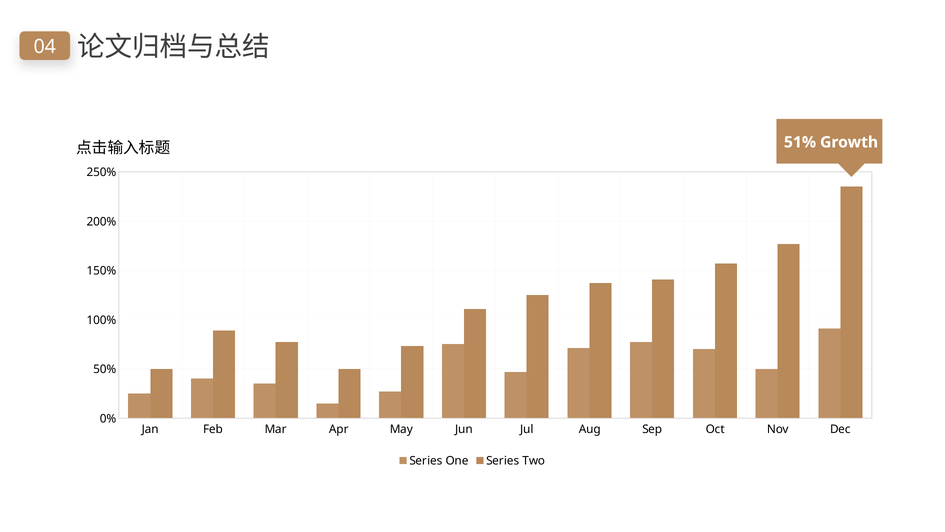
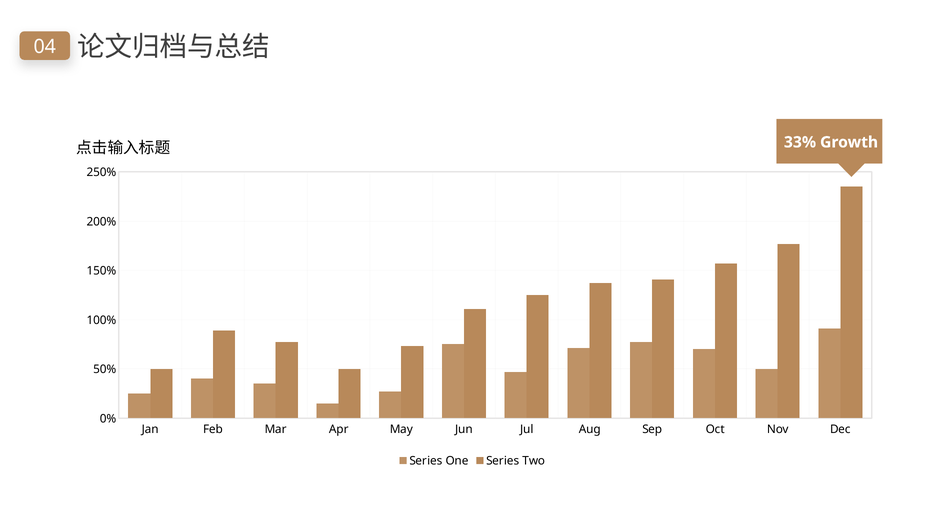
51%: 51% -> 33%
